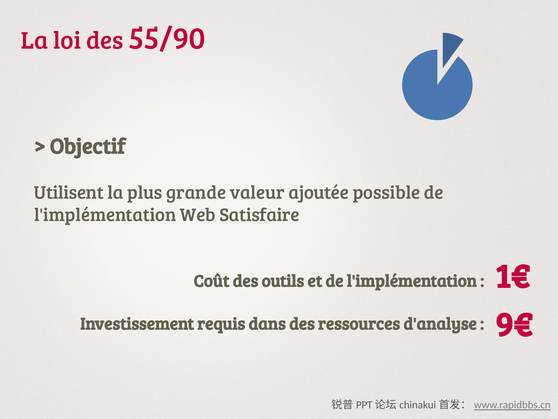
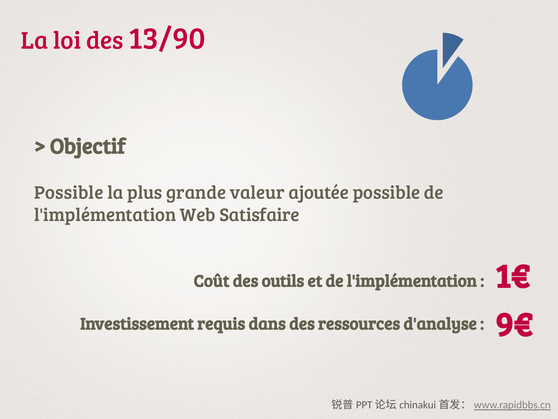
55/90: 55/90 -> 13/90
Utilisent at (69, 192): Utilisent -> Possible
